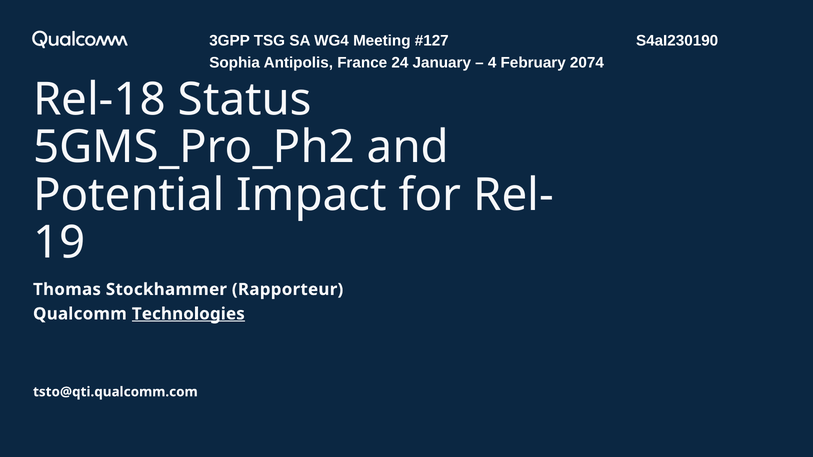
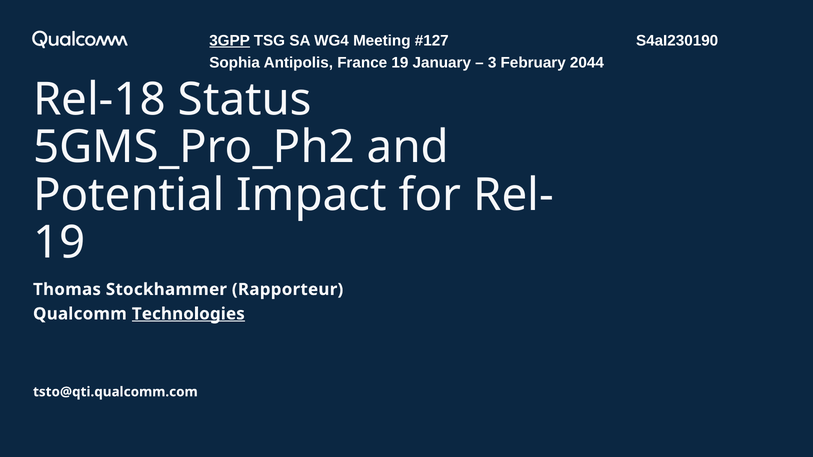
3GPP underline: none -> present
France 24: 24 -> 19
4: 4 -> 3
2074: 2074 -> 2044
